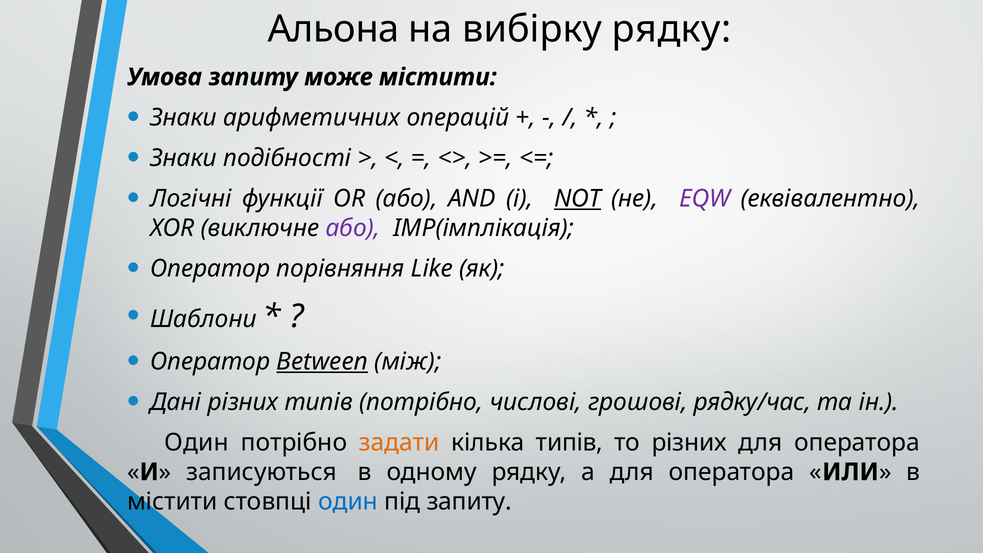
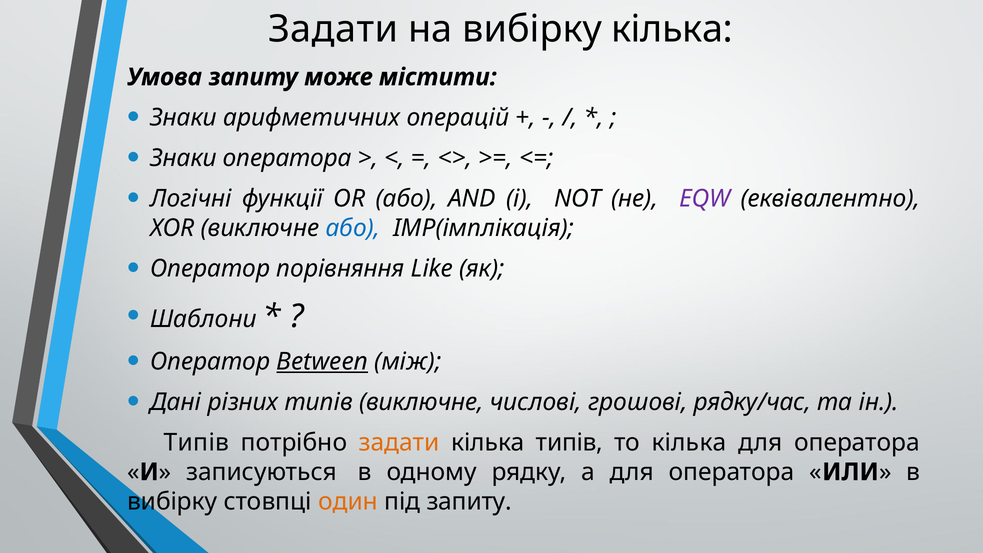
Альона at (333, 29): Альона -> Задати
вибірку рядку: рядку -> кілька
Знаки подібності: подібності -> оператора
NOT underline: present -> none
або at (353, 228) colour: purple -> blue
типів потрібно: потрібно -> виключне
Один at (196, 443): Один -> Типів
то різних: різних -> кілька
містити at (172, 501): містити -> вибірку
один at (348, 501) colour: blue -> orange
